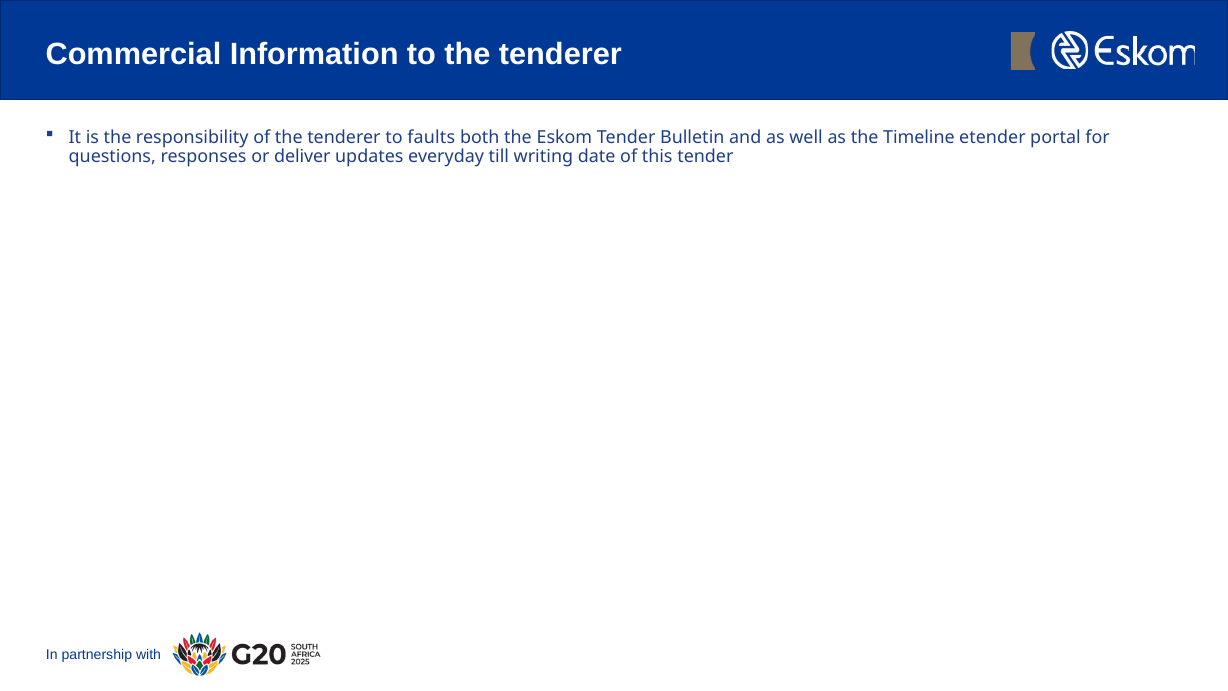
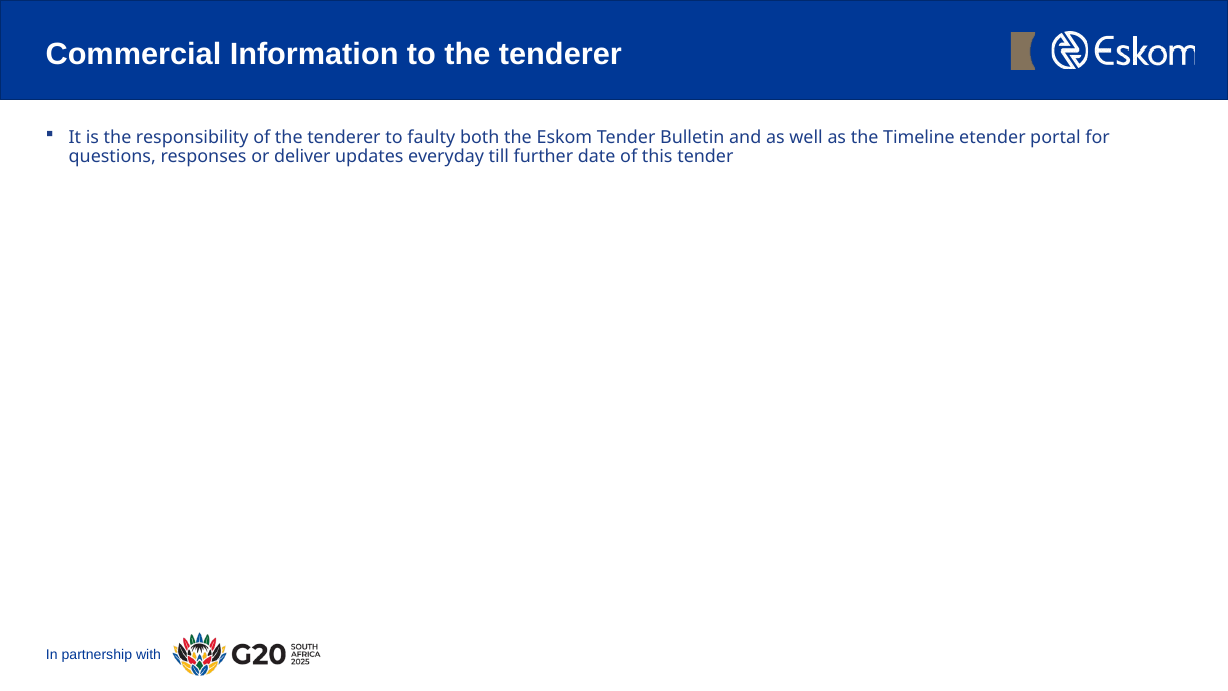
faults: faults -> faulty
writing: writing -> further
